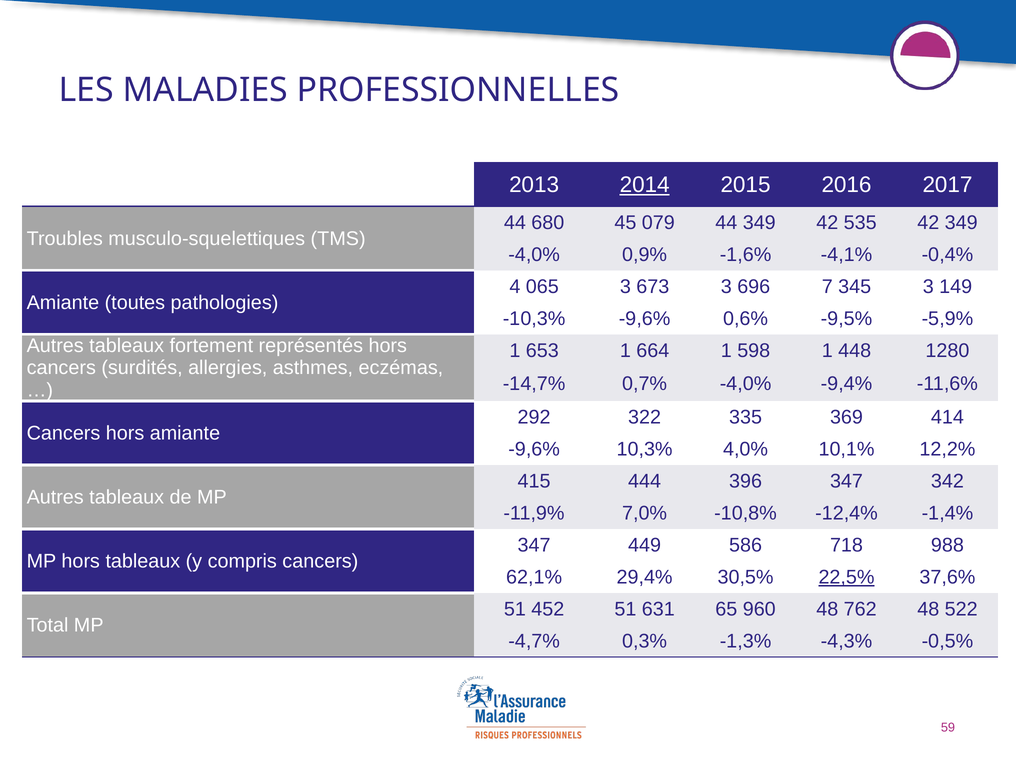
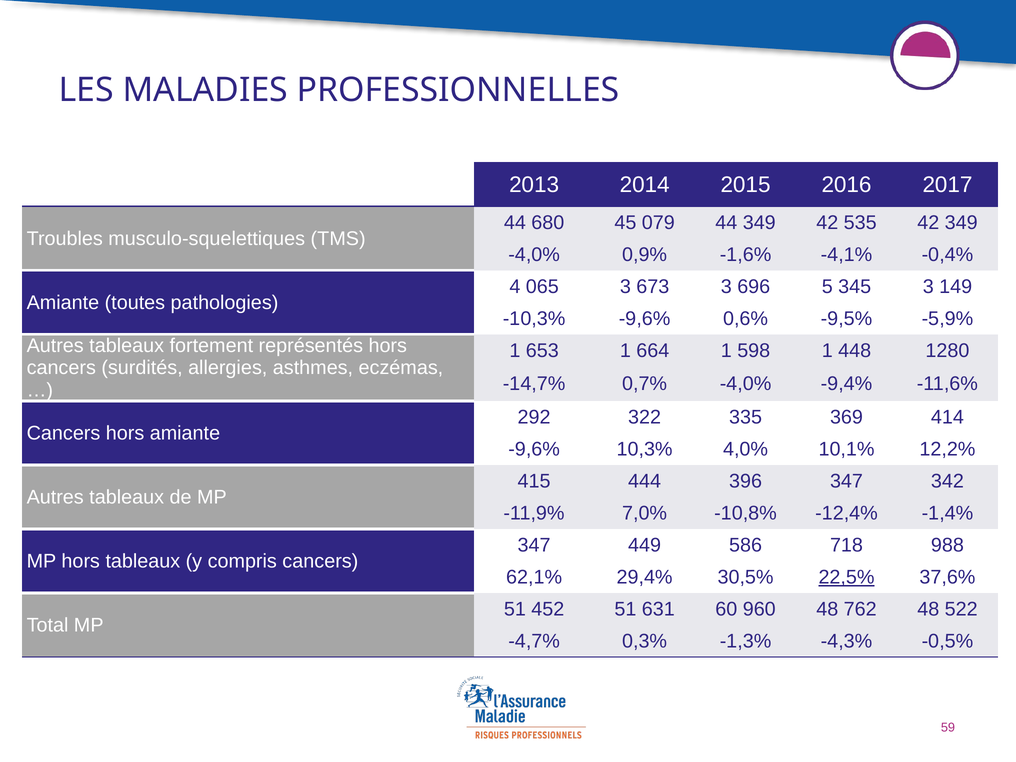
2014 underline: present -> none
7: 7 -> 5
65: 65 -> 60
